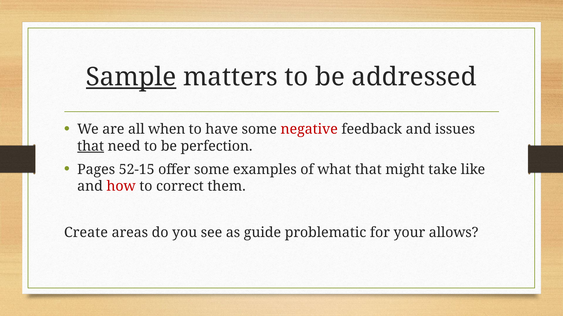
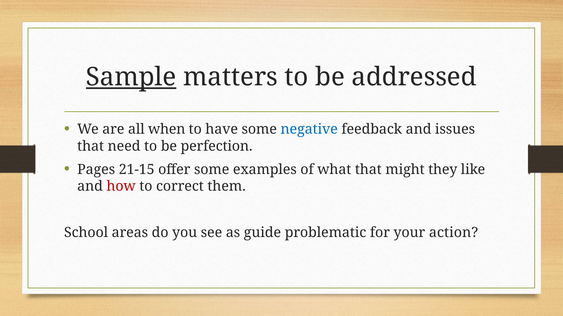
negative colour: red -> blue
that at (91, 147) underline: present -> none
52-15: 52-15 -> 21-15
take: take -> they
Create: Create -> School
allows: allows -> action
